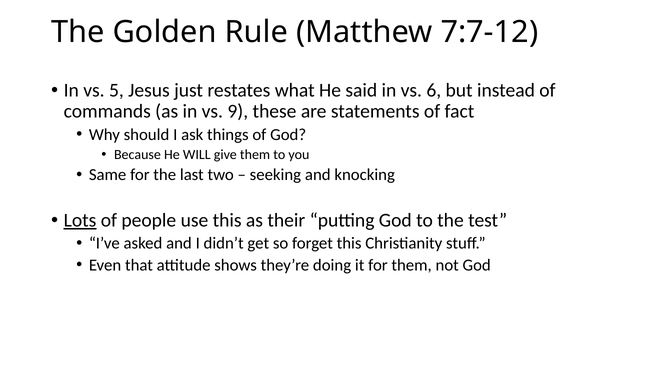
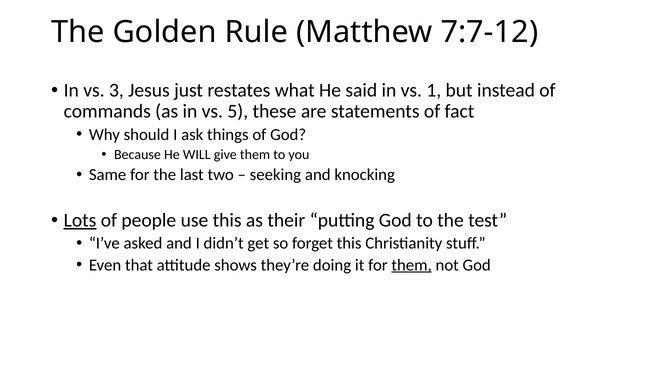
5: 5 -> 3
6: 6 -> 1
9: 9 -> 5
them at (412, 265) underline: none -> present
